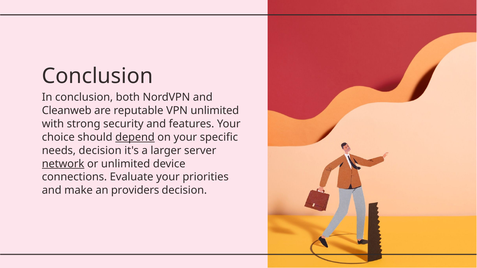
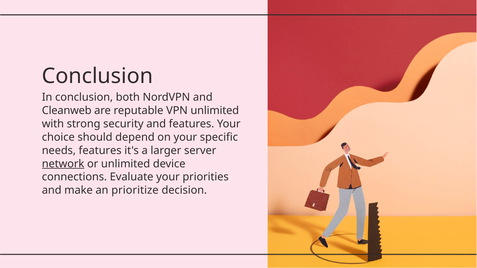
depend underline: present -> none
needs decision: decision -> features
providers: providers -> prioritize
